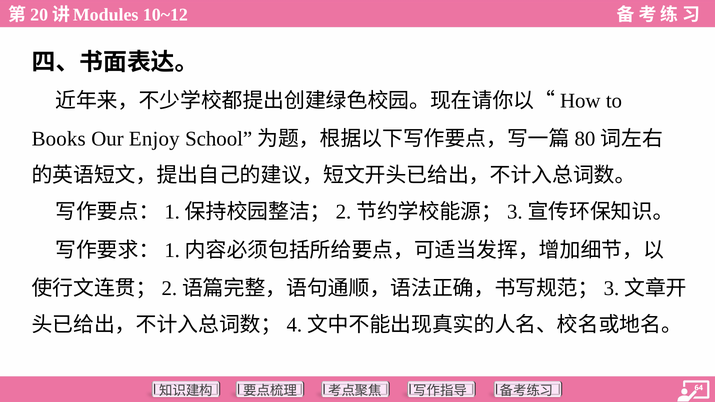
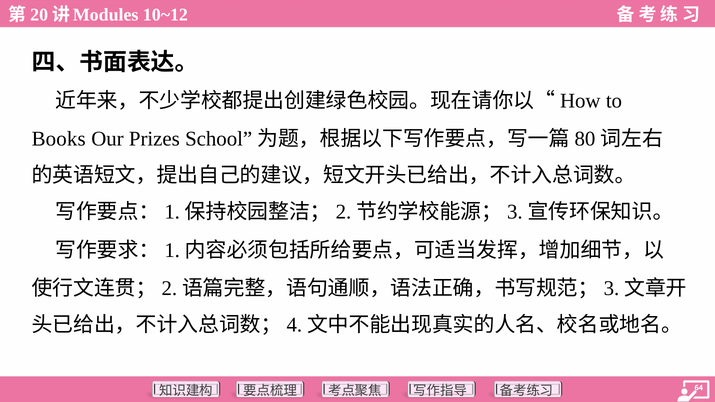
Enjoy: Enjoy -> Prizes
